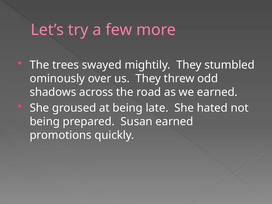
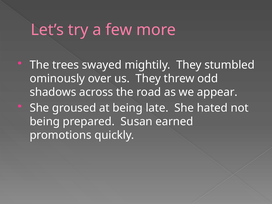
we earned: earned -> appear
